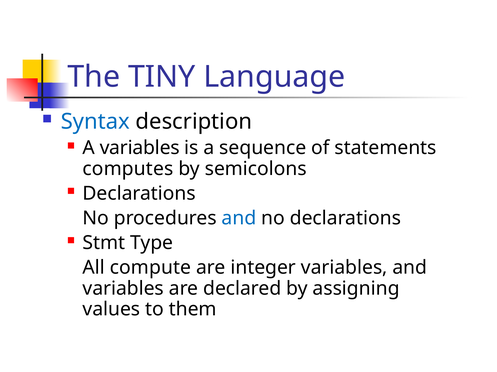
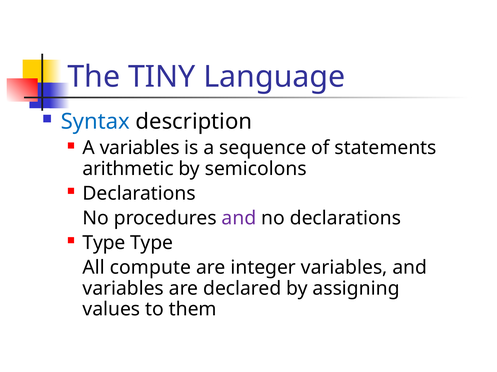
computes: computes -> arithmetic
and at (239, 219) colour: blue -> purple
Stmt at (104, 243): Stmt -> Type
